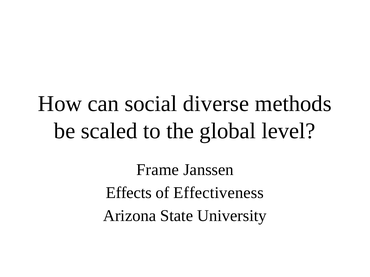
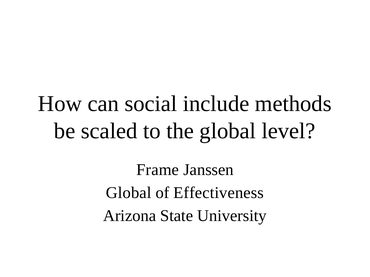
diverse: diverse -> include
Effects at (129, 193): Effects -> Global
